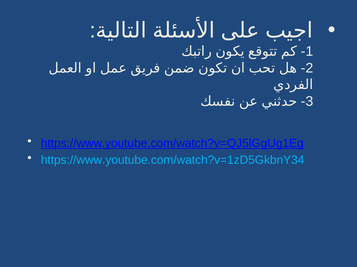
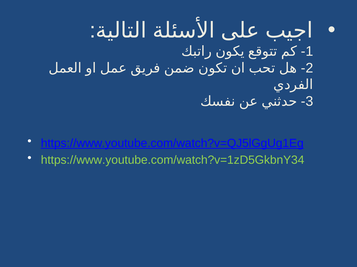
https://www.youtube.com/watch?v=1zD5GkbnY34 colour: light blue -> light green
